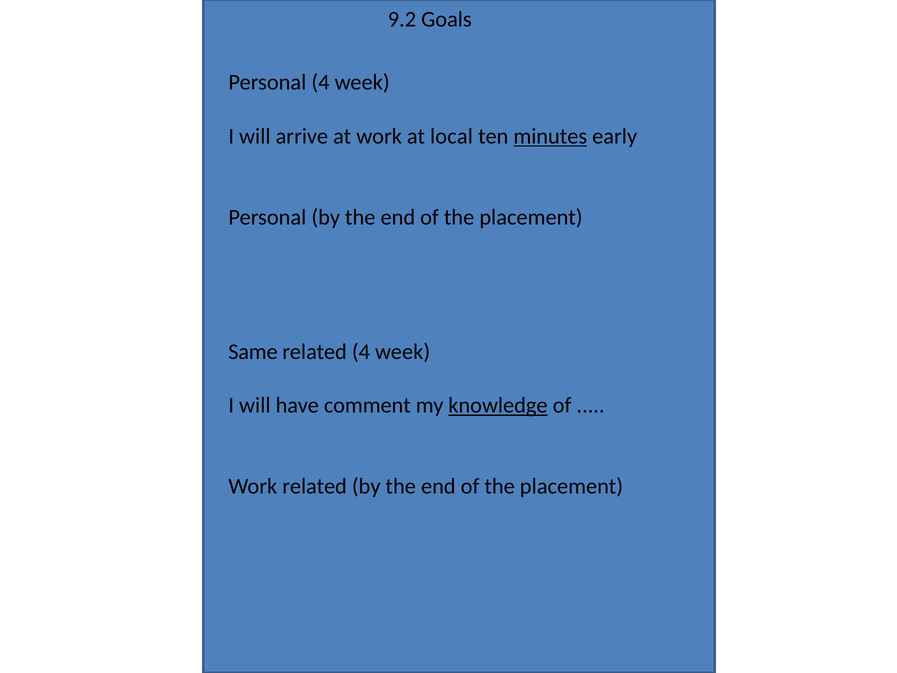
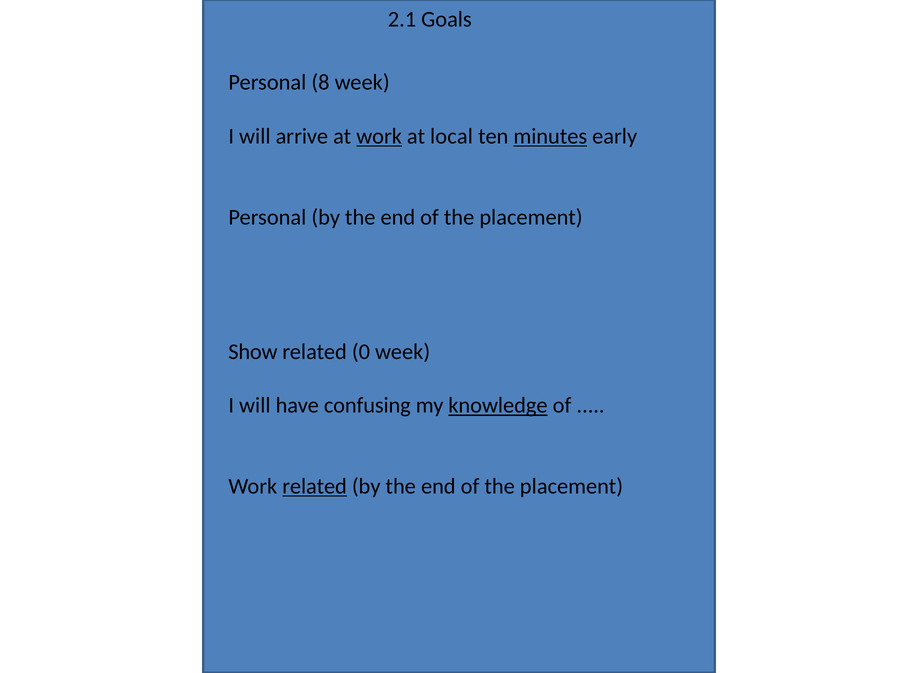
9.2: 9.2 -> 2.1
Personal 4: 4 -> 8
work at (379, 136) underline: none -> present
Same: Same -> Show
related 4: 4 -> 0
comment: comment -> confusing
related at (315, 486) underline: none -> present
